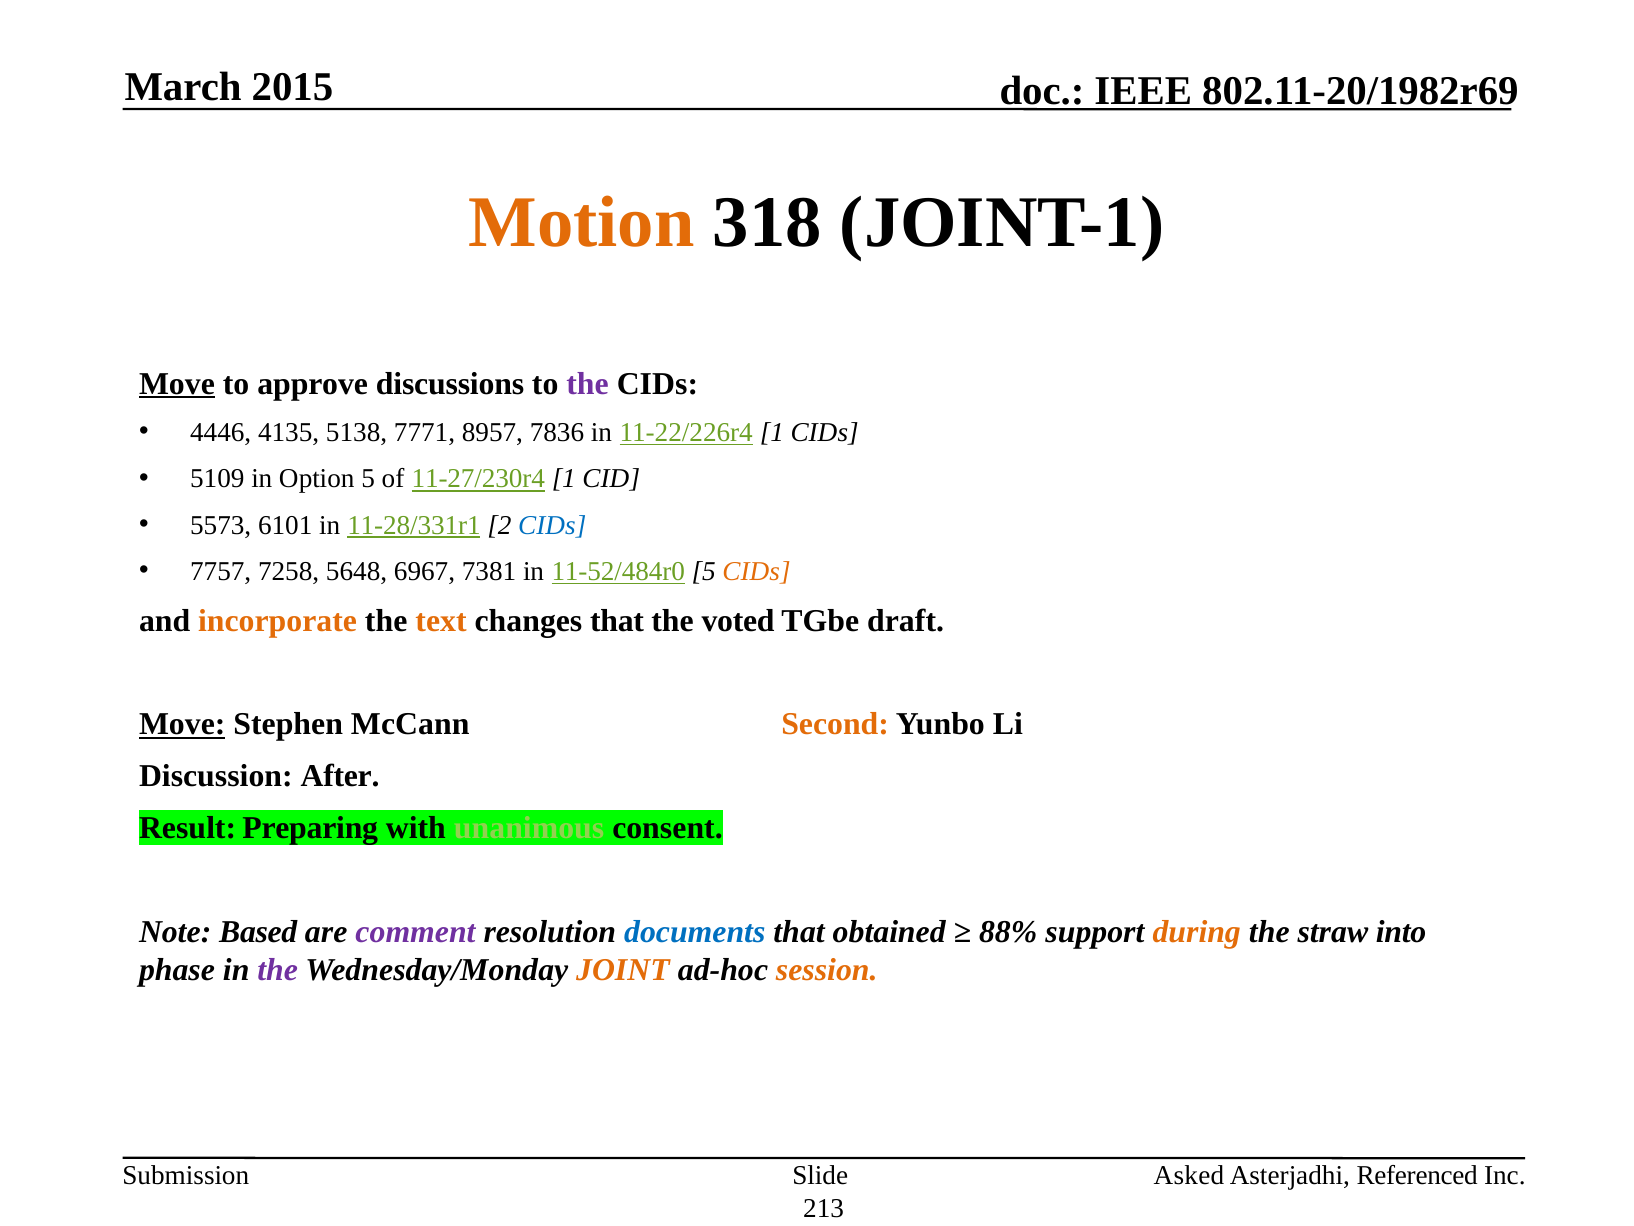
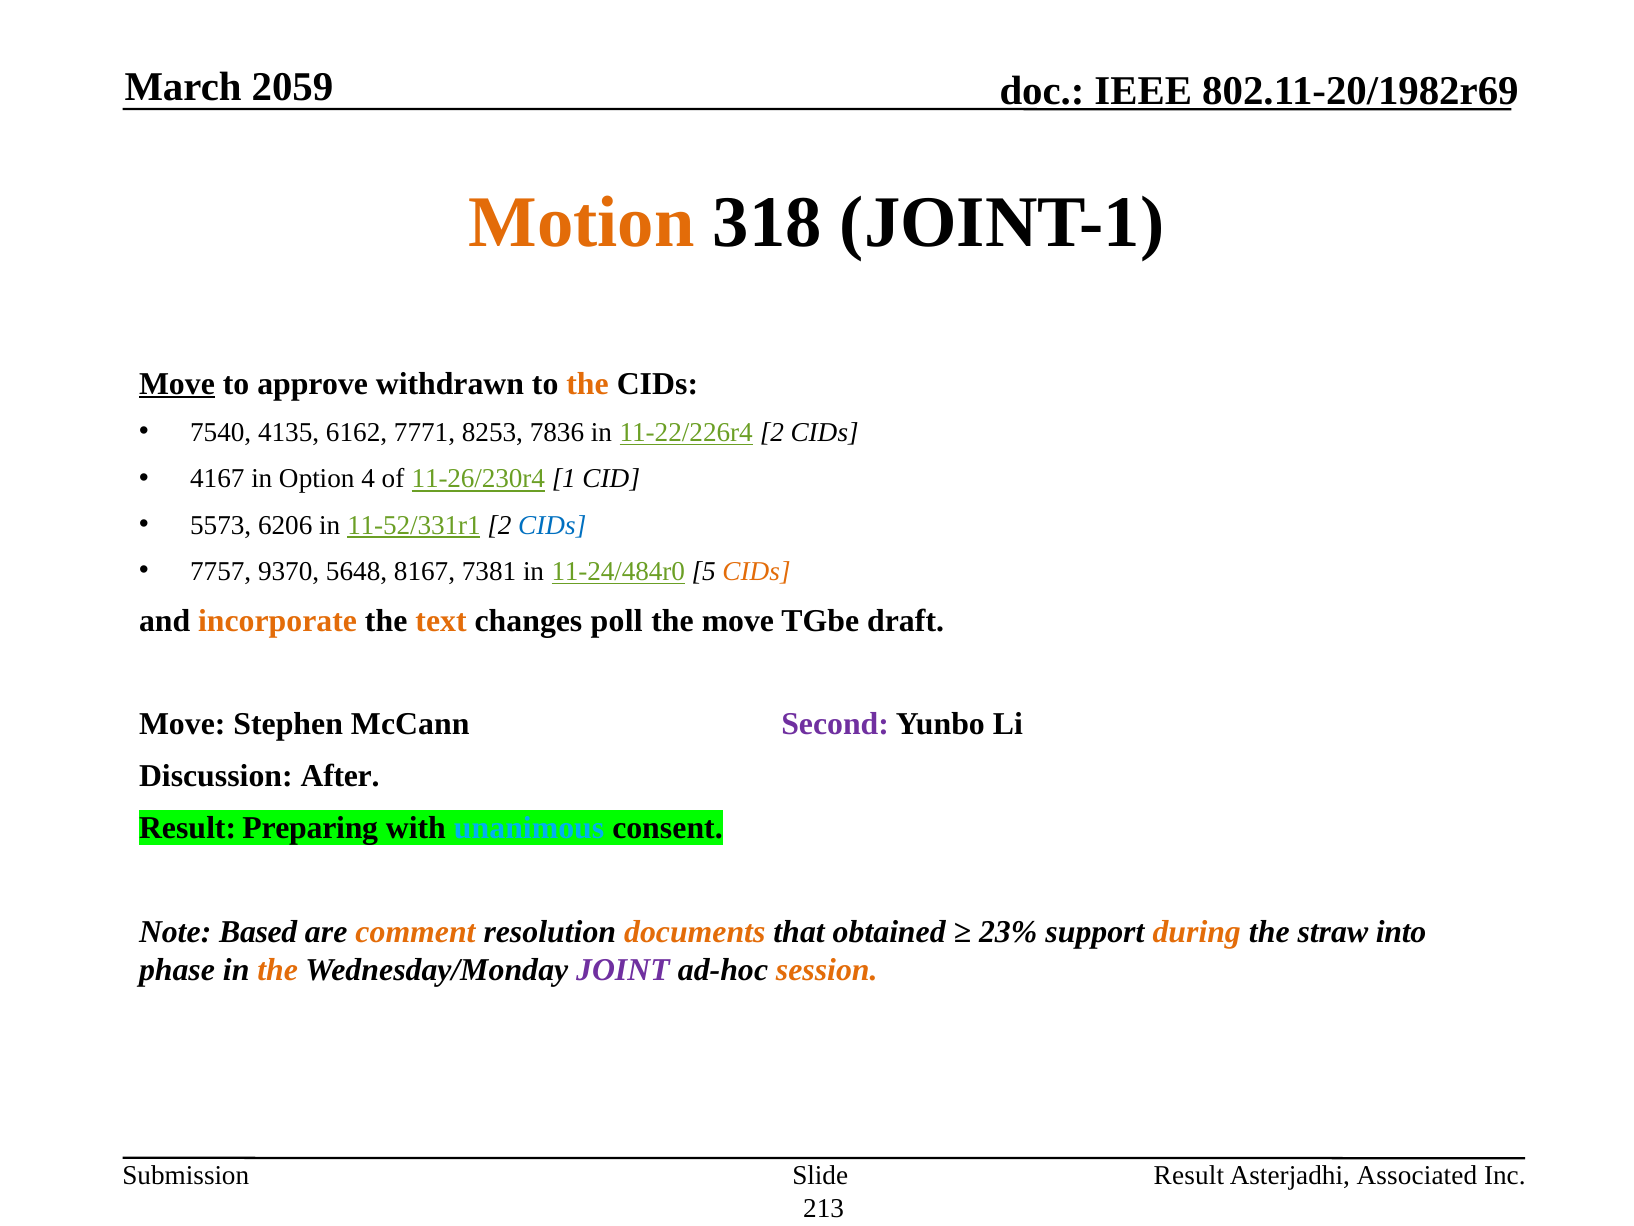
2015: 2015 -> 2059
discussions: discussions -> withdrawn
the at (587, 384) colour: purple -> orange
4446: 4446 -> 7540
5138: 5138 -> 6162
8957: 8957 -> 8253
11-22/226r4 1: 1 -> 2
5109: 5109 -> 4167
Option 5: 5 -> 4
11-27/230r4: 11-27/230r4 -> 11-26/230r4
6101: 6101 -> 6206
11-28/331r1: 11-28/331r1 -> 11-52/331r1
7258: 7258 -> 9370
6967: 6967 -> 8167
11-52/484r0: 11-52/484r0 -> 11-24/484r0
changes that: that -> poll
the voted: voted -> move
Move at (182, 724) underline: present -> none
Second colour: orange -> purple
unanimous colour: light green -> light blue
comment colour: purple -> orange
documents colour: blue -> orange
88%: 88% -> 23%
the at (278, 969) colour: purple -> orange
JOINT colour: orange -> purple
Asked at (1189, 1175): Asked -> Result
Referenced: Referenced -> Associated
